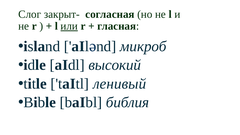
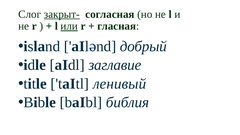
закрыт- underline: none -> present
микроб: микроб -> добрый
высокий: высокий -> заглавие
